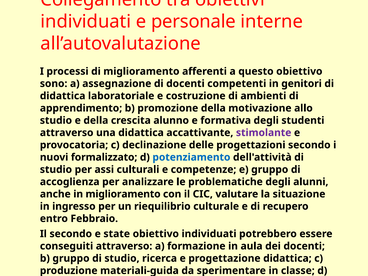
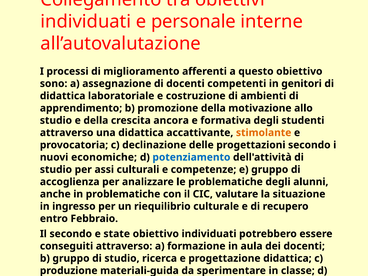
alunno: alunno -> ancora
stimolante colour: purple -> orange
formalizzato: formalizzato -> economiche
in miglioramento: miglioramento -> problematiche
